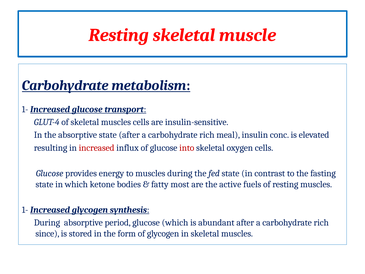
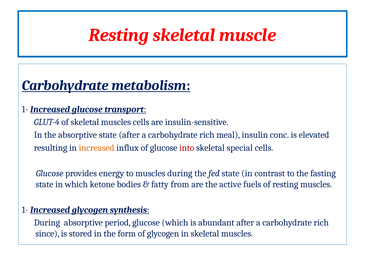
increased at (97, 148) colour: red -> orange
oxygen: oxygen -> special
most: most -> from
